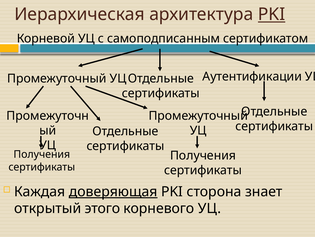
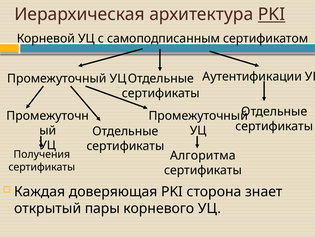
Получения at (203, 155): Получения -> Алгоритма
доверяющая underline: present -> none
этого: этого -> пары
